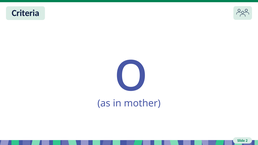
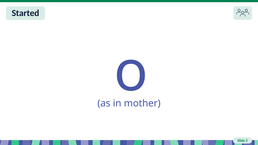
Criteria: Criteria -> Started
